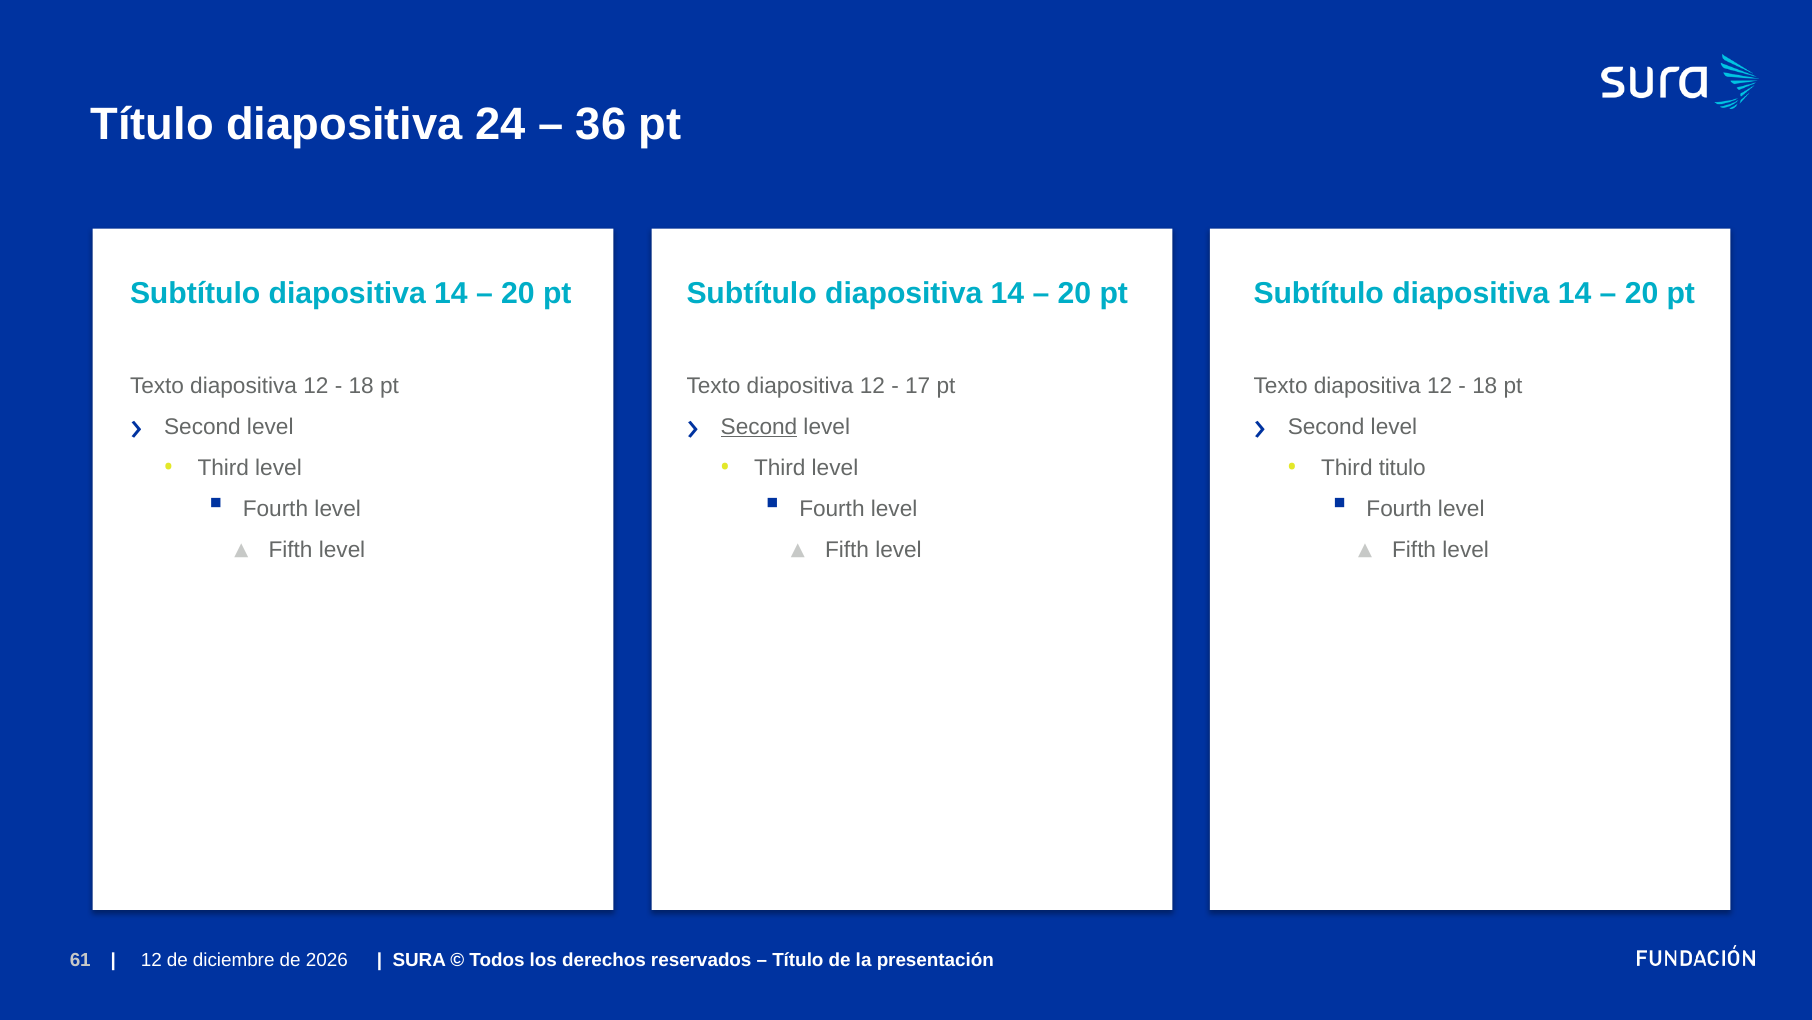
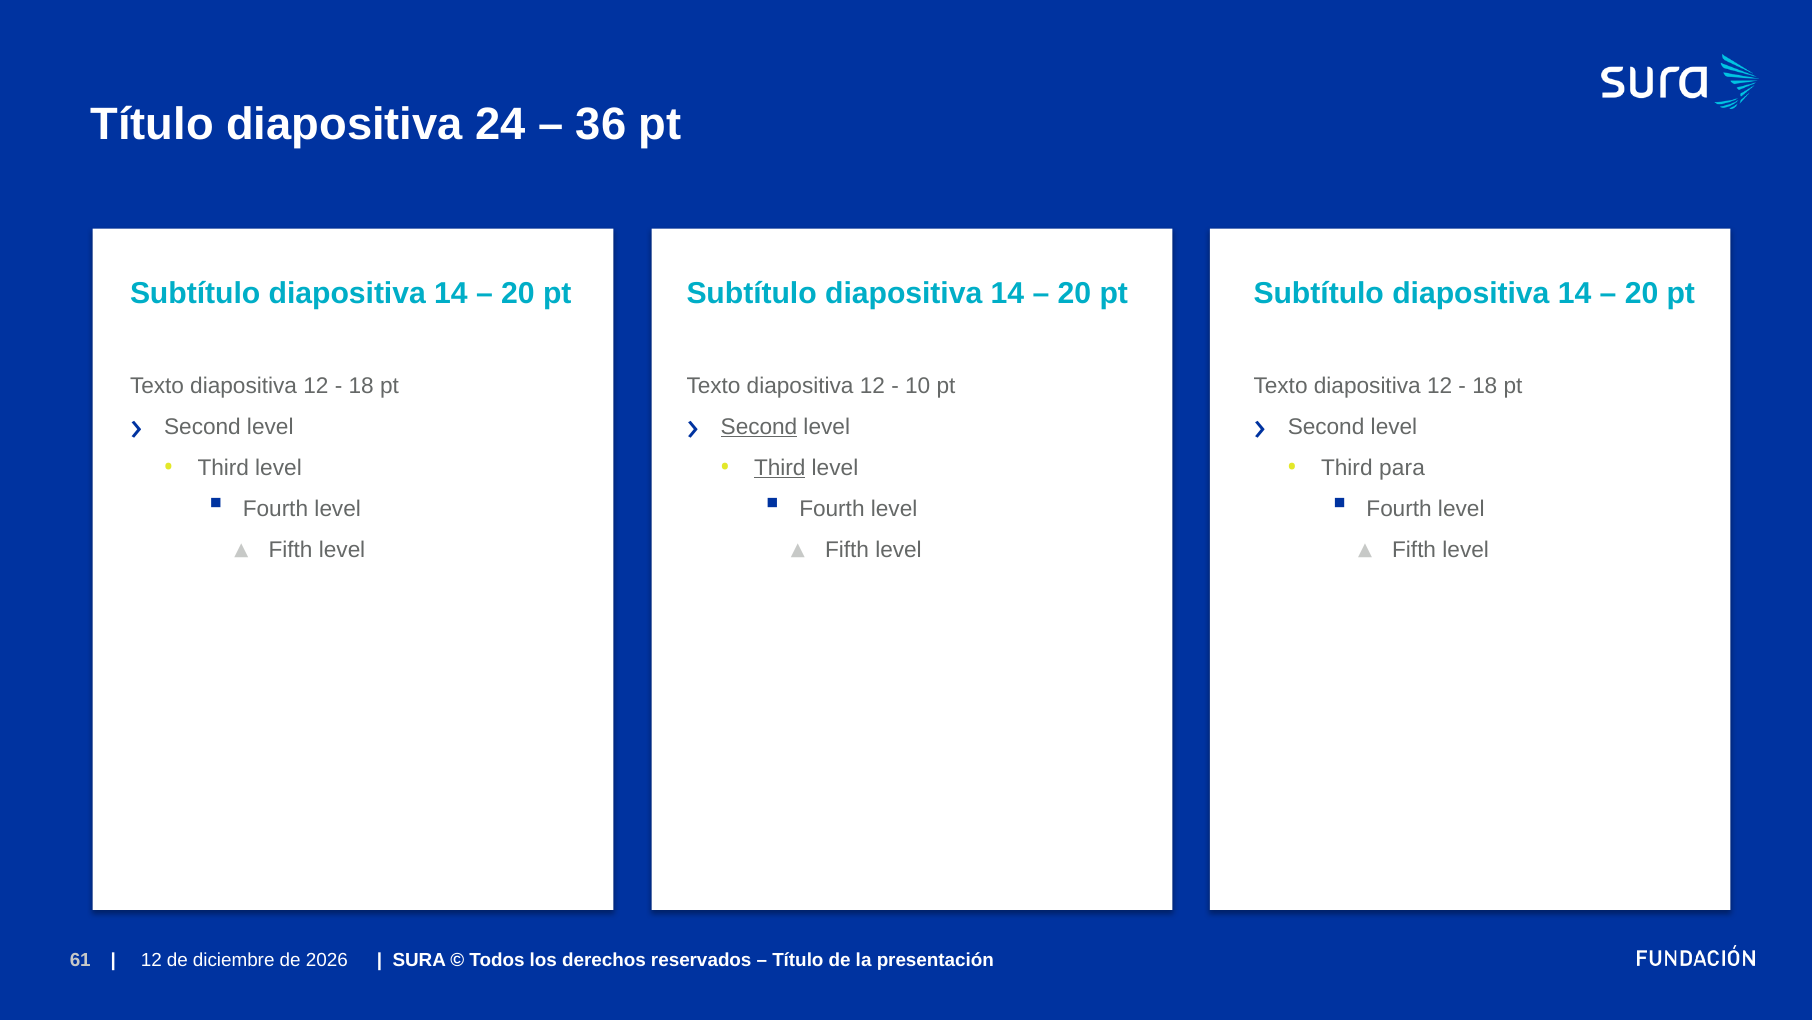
17: 17 -> 10
Third at (780, 468) underline: none -> present
titulo: titulo -> para
